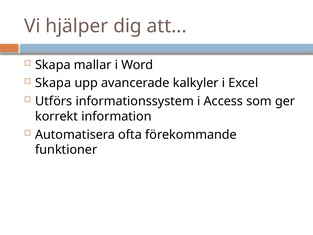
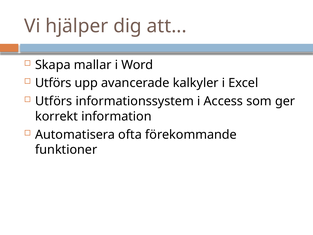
Skapa at (53, 83): Skapa -> Utförs
